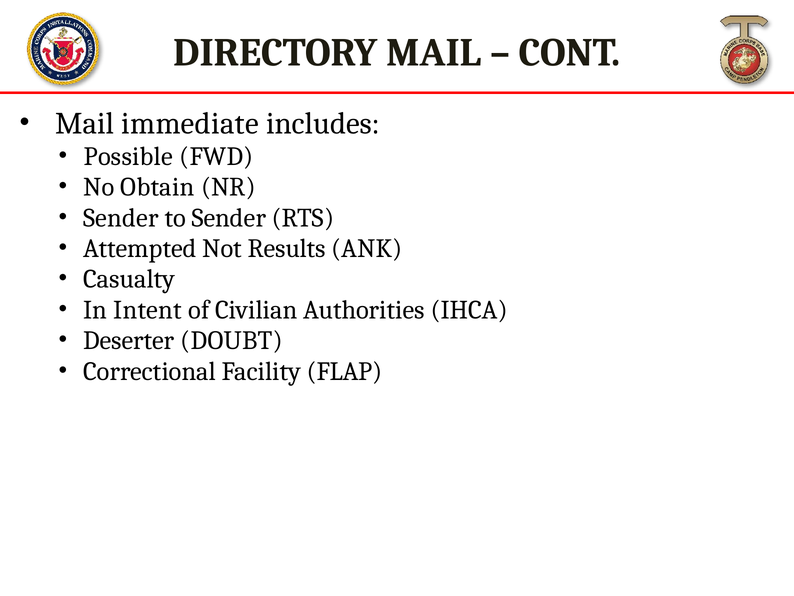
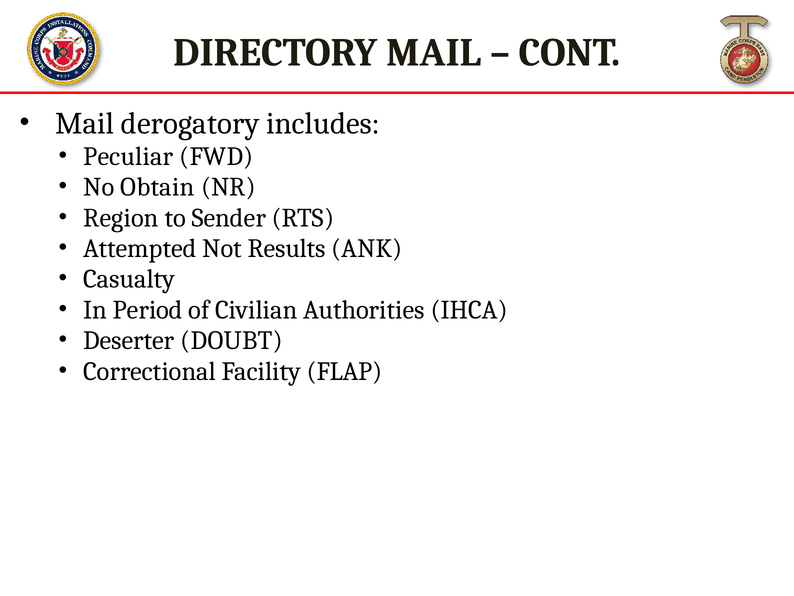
immediate: immediate -> derogatory
Possible: Possible -> Peculiar
Sender at (121, 218): Sender -> Region
Intent: Intent -> Period
